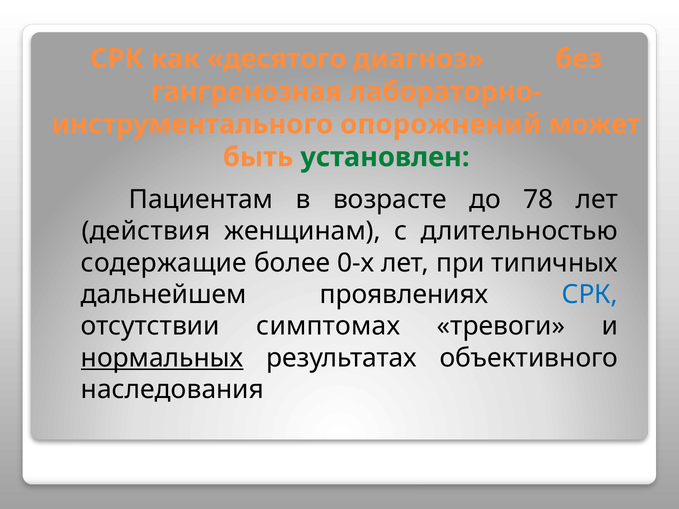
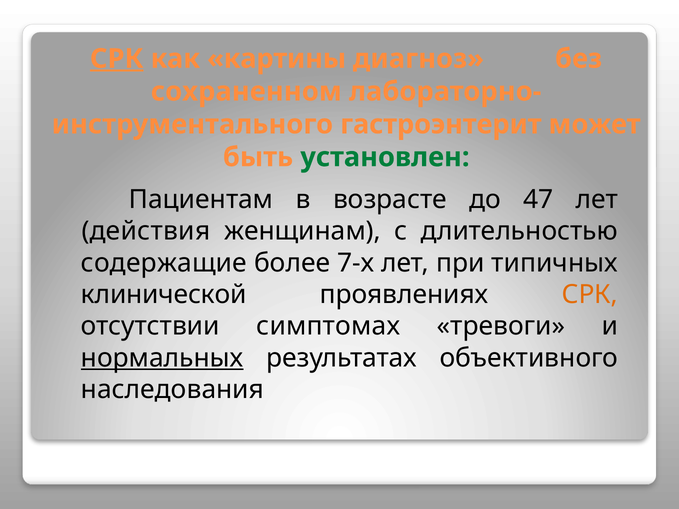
СРК at (117, 59) underline: none -> present
десятого: десятого -> картины
гангренозная: гангренозная -> сохраненном
опорожнений: опорожнений -> гастроэнтерит
78: 78 -> 47
0-х: 0-х -> 7-х
дальнейшем: дальнейшем -> клинической
СРК at (590, 295) colour: blue -> orange
